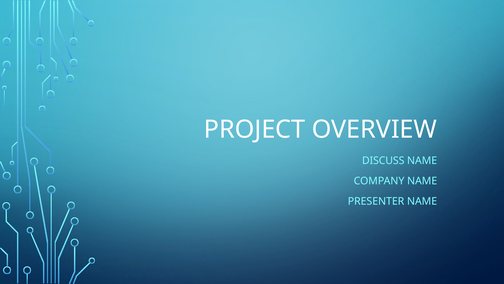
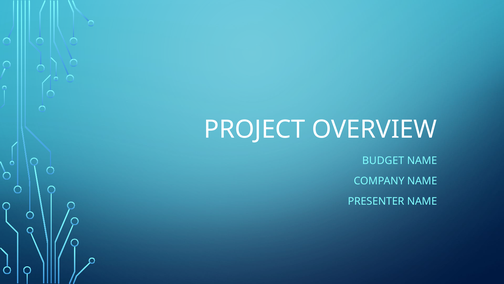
DISCUSS: DISCUSS -> BUDGET
